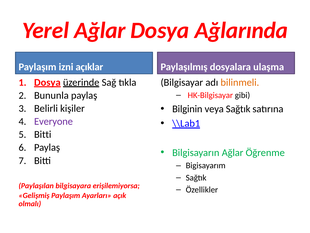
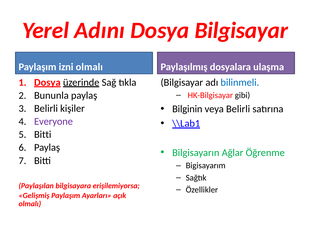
Yerel Ağlar: Ağlar -> Adını
Dosya Ağlarında: Ağlarında -> Bilgisayar
izni açıklar: açıklar -> olmalı
bilinmeli colour: orange -> blue
veya Sağtık: Sağtık -> Belirli
